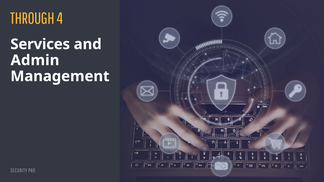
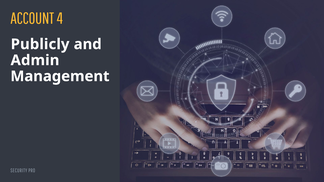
THROUGH: THROUGH -> ACCOUNT
Services: Services -> Publicly
